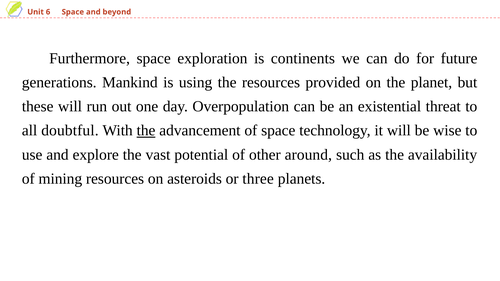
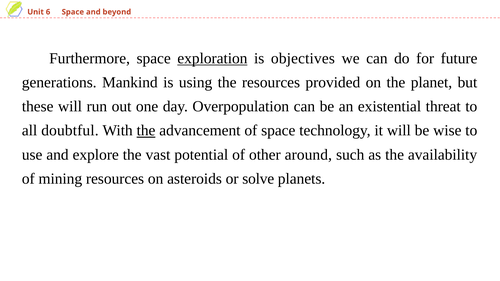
exploration underline: none -> present
continents: continents -> objectives
three: three -> solve
